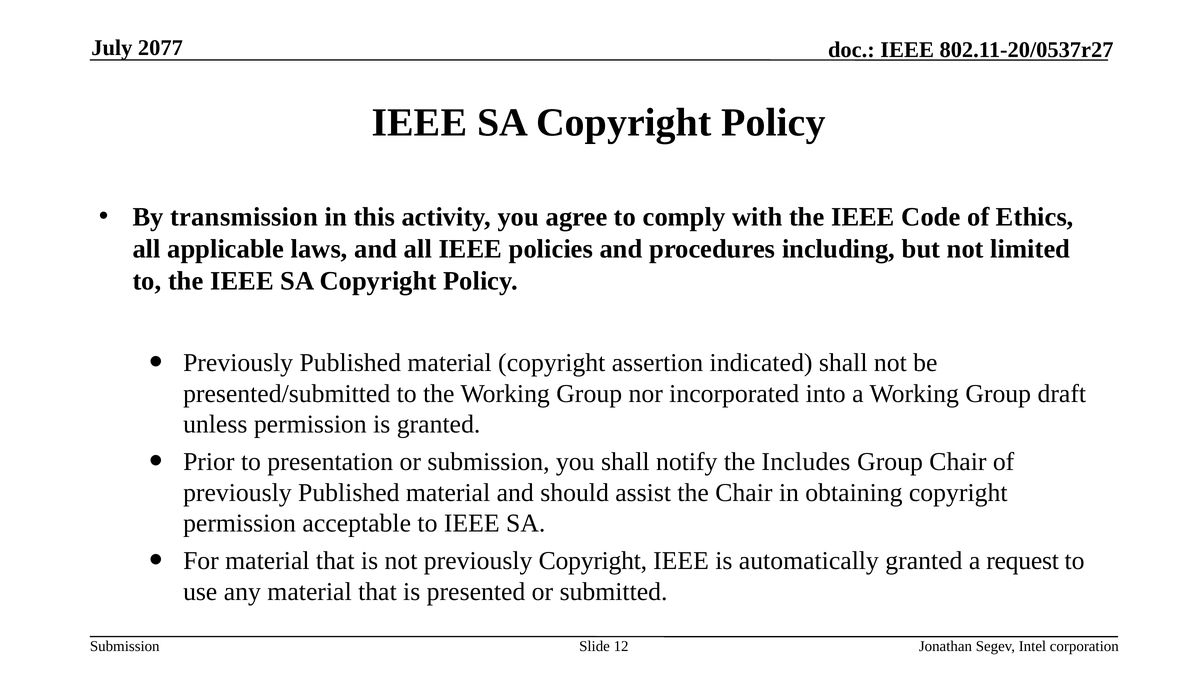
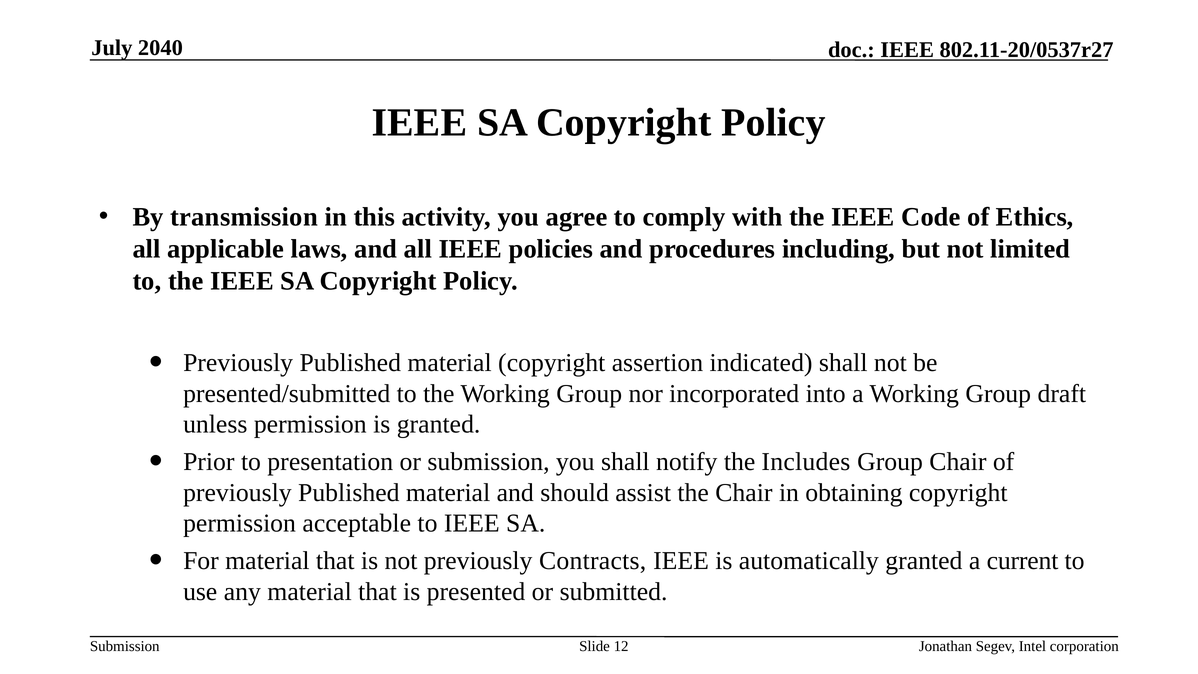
2077: 2077 -> 2040
previously Copyright: Copyright -> Contracts
request: request -> current
